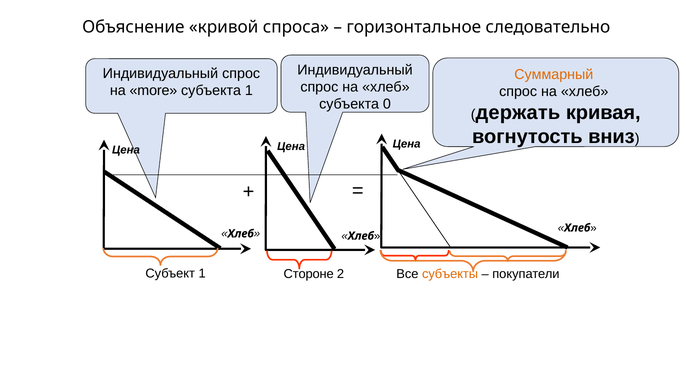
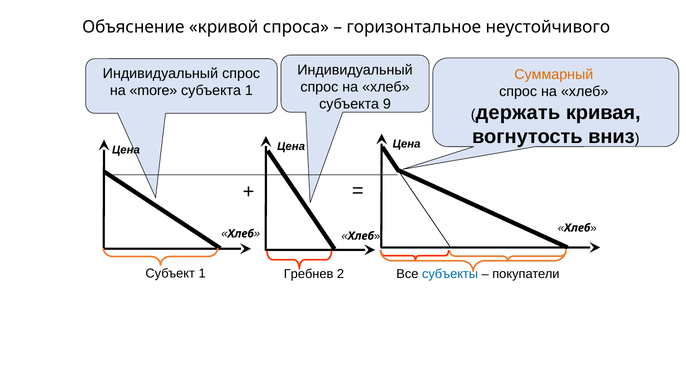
следовательно: следовательно -> неустойчивого
0: 0 -> 9
Стороне: Стороне -> Гребнев
субъекты colour: orange -> blue
